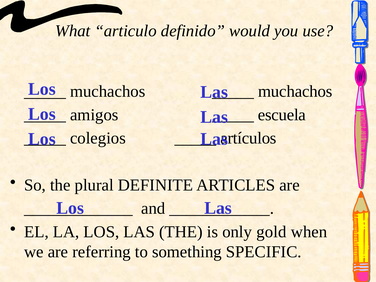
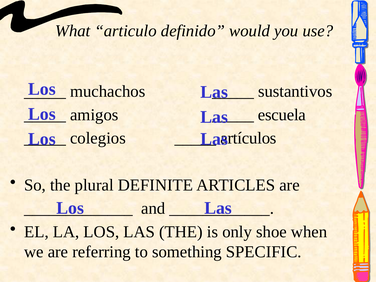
muchachos at (295, 91): muchachos -> sustantivos
gold: gold -> shoe
